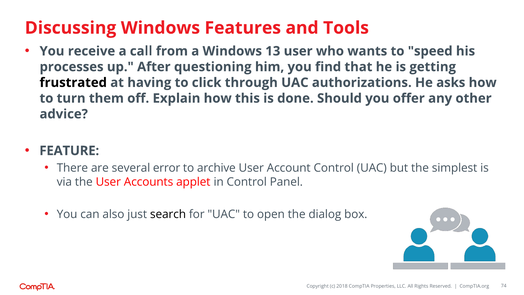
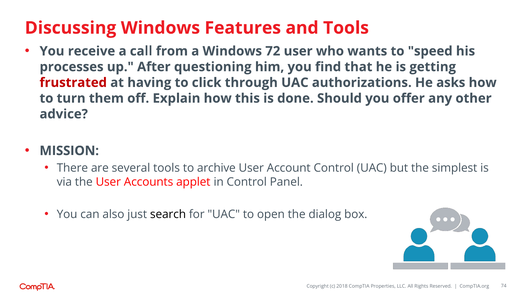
13: 13 -> 72
frustrated colour: black -> red
FEATURE: FEATURE -> MISSION
several error: error -> tools
